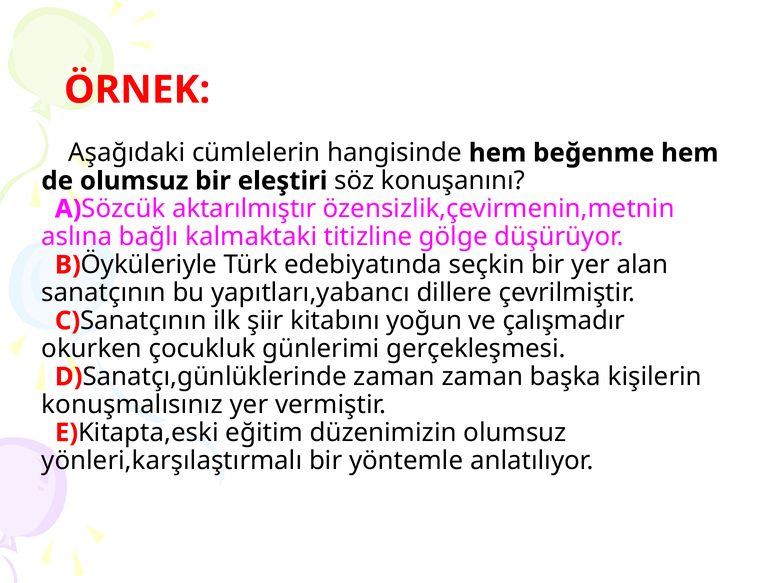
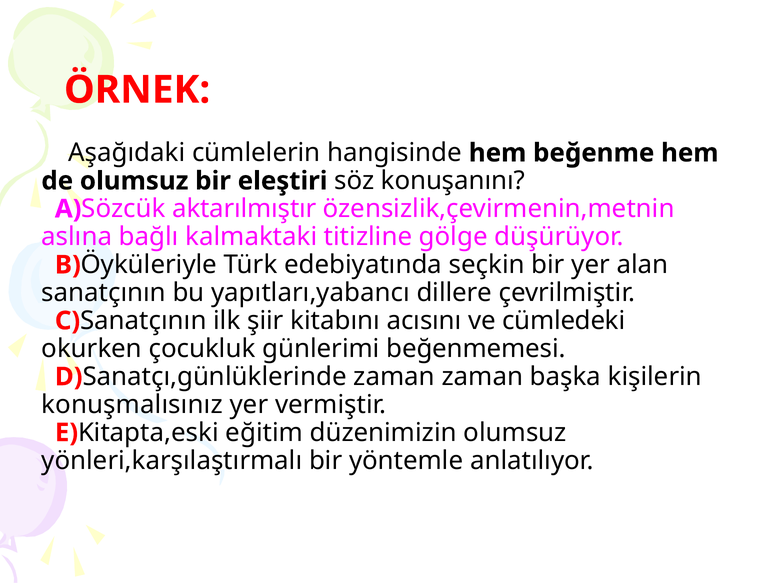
yoğun: yoğun -> acısını
çalışmadır: çalışmadır -> cümledeki
gerçekleşmesi: gerçekleşmesi -> beğenmemesi
